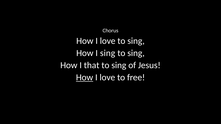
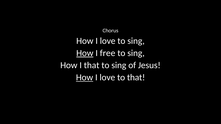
How at (85, 53) underline: none -> present
I sing: sing -> free
to free: free -> that
